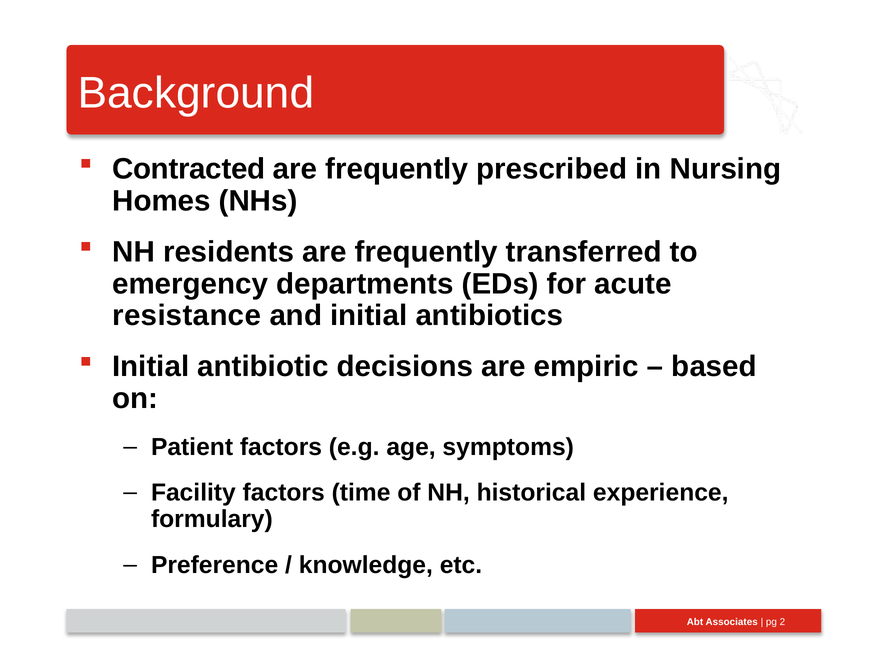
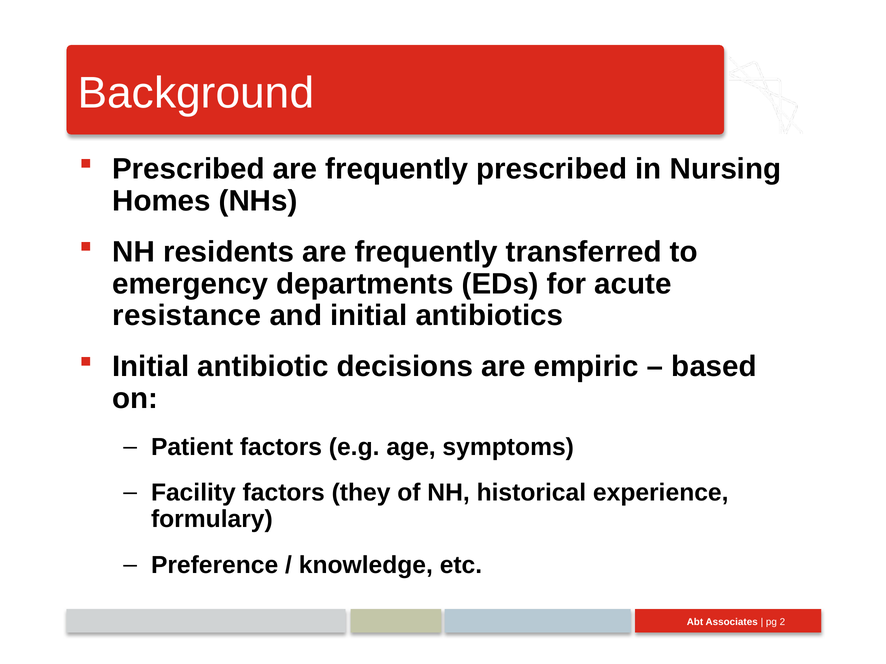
Contracted at (189, 169): Contracted -> Prescribed
time: time -> they
